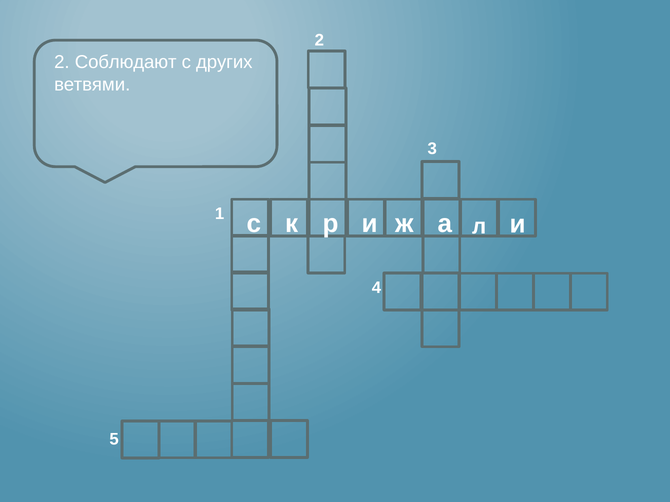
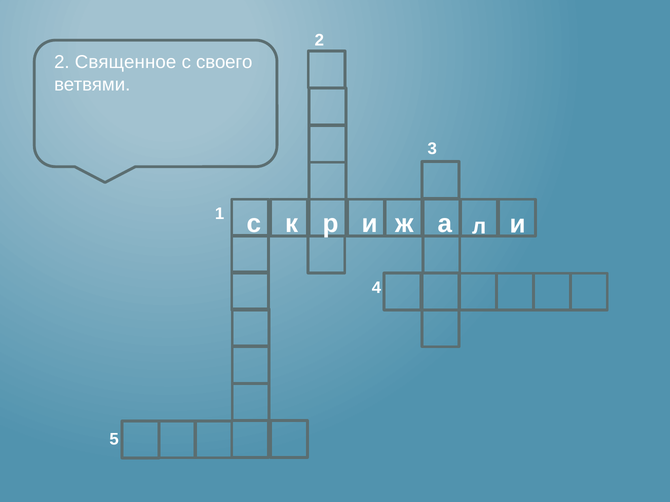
Соблюдают: Соблюдают -> Священное
других: других -> своего
